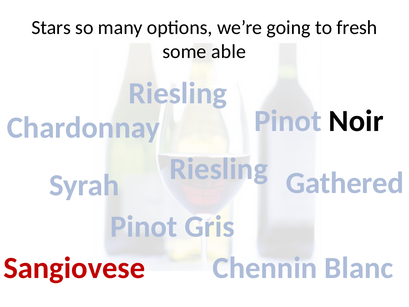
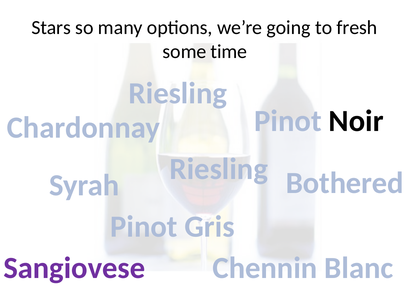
able: able -> time
Gathered: Gathered -> Bothered
Sangiovese colour: red -> purple
